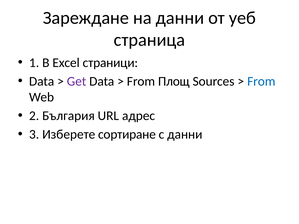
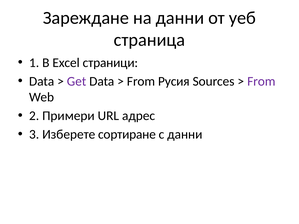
Площ: Площ -> Русия
From at (261, 81) colour: blue -> purple
България: България -> Примери
